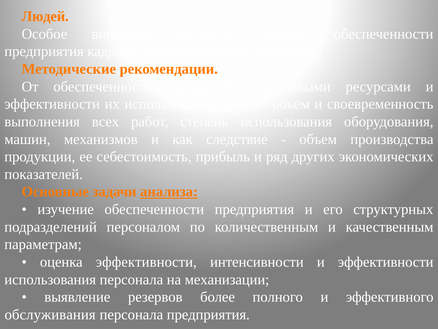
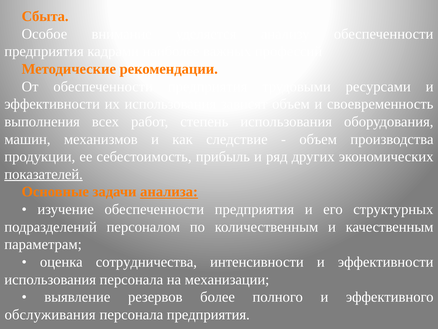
Людей: Людей -> Сбыта
показателей underline: none -> present
оценка эффективности: эффективности -> сотрудничества
